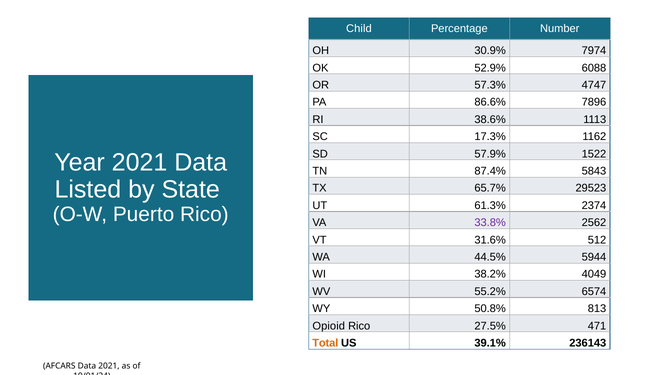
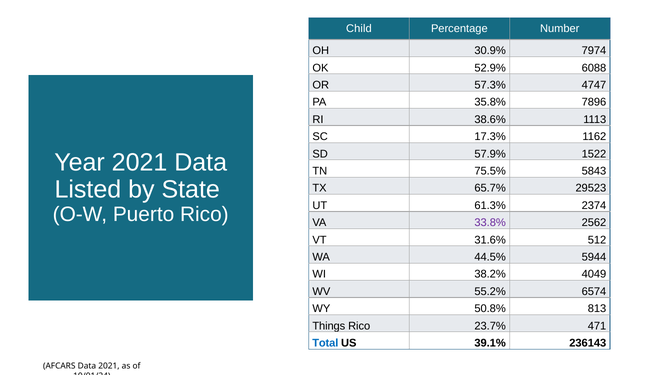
86.6%: 86.6% -> 35.8%
87.4%: 87.4% -> 75.5%
Opioid: Opioid -> Things
27.5%: 27.5% -> 23.7%
Total colour: orange -> blue
